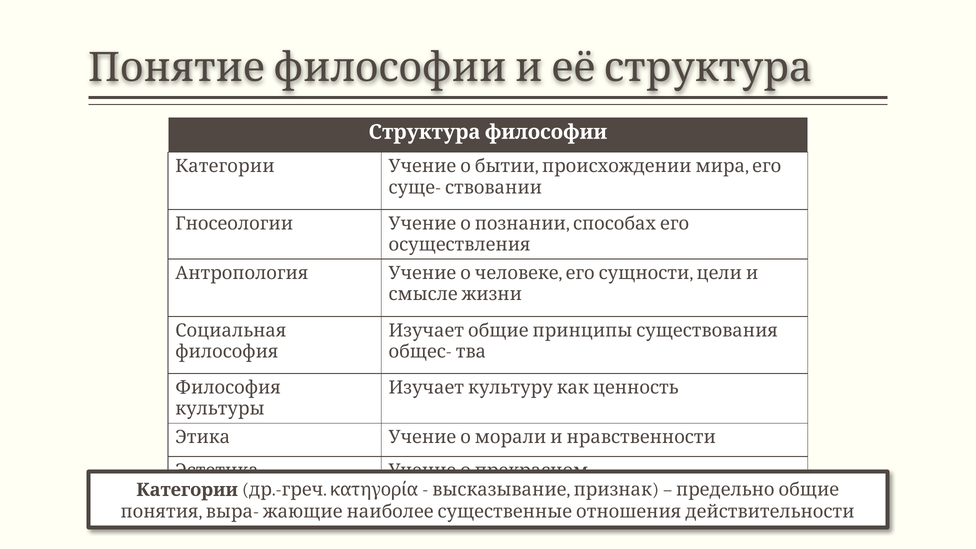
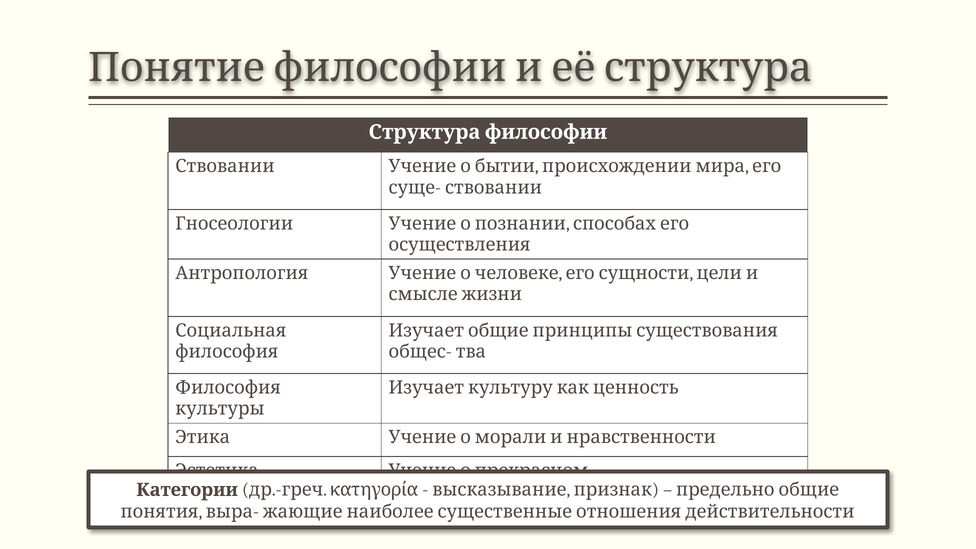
Категории at (225, 166): Категории -> Ствовании
